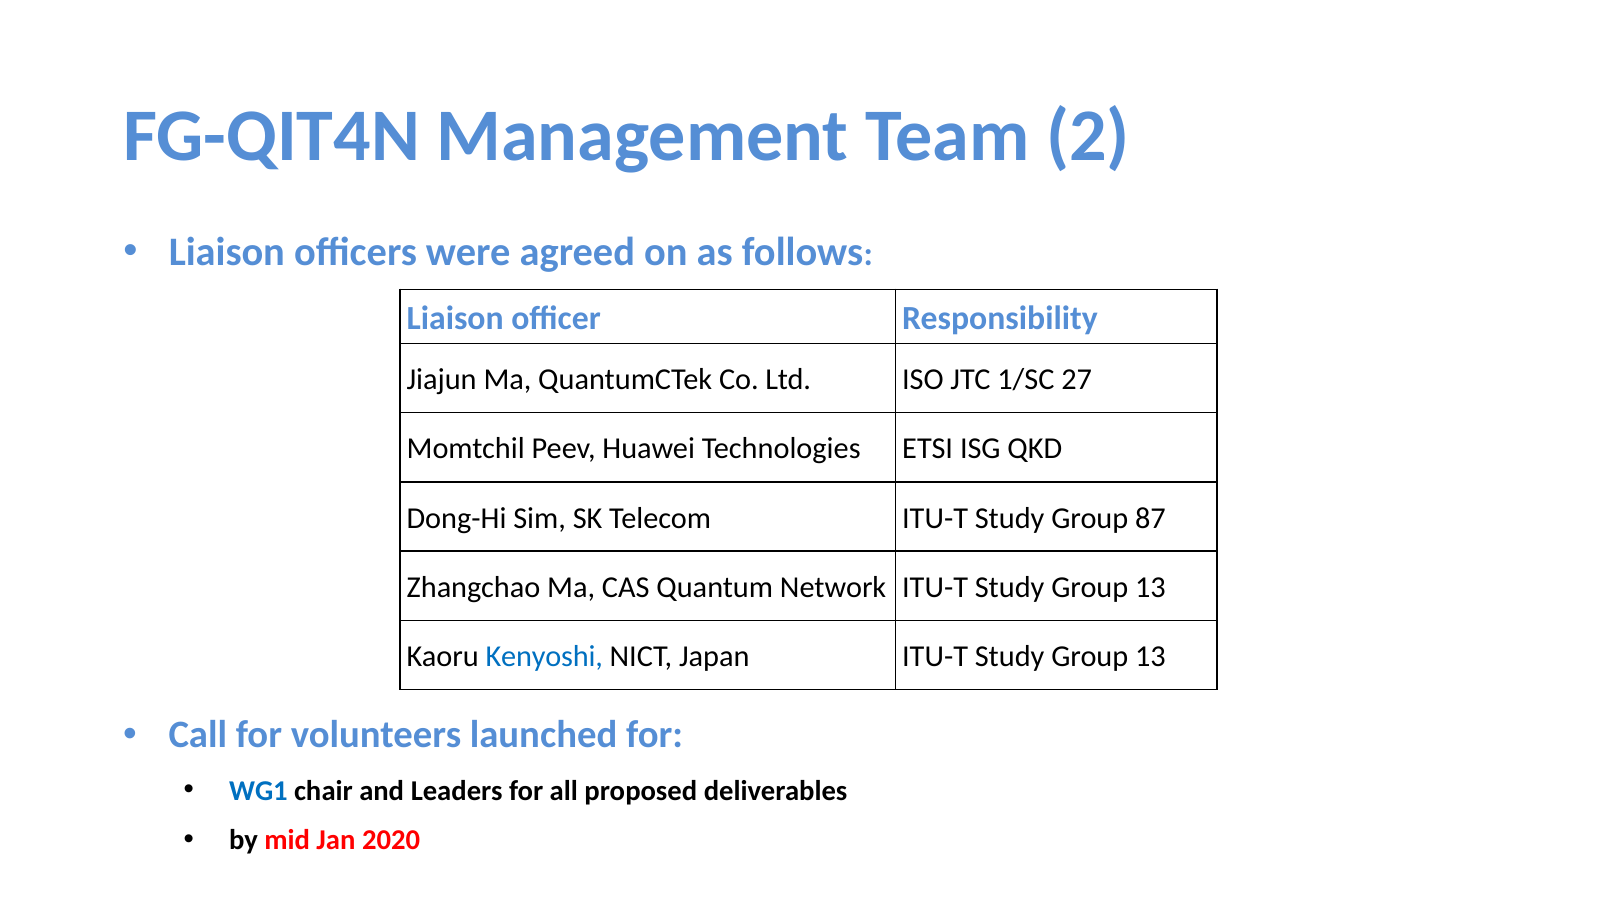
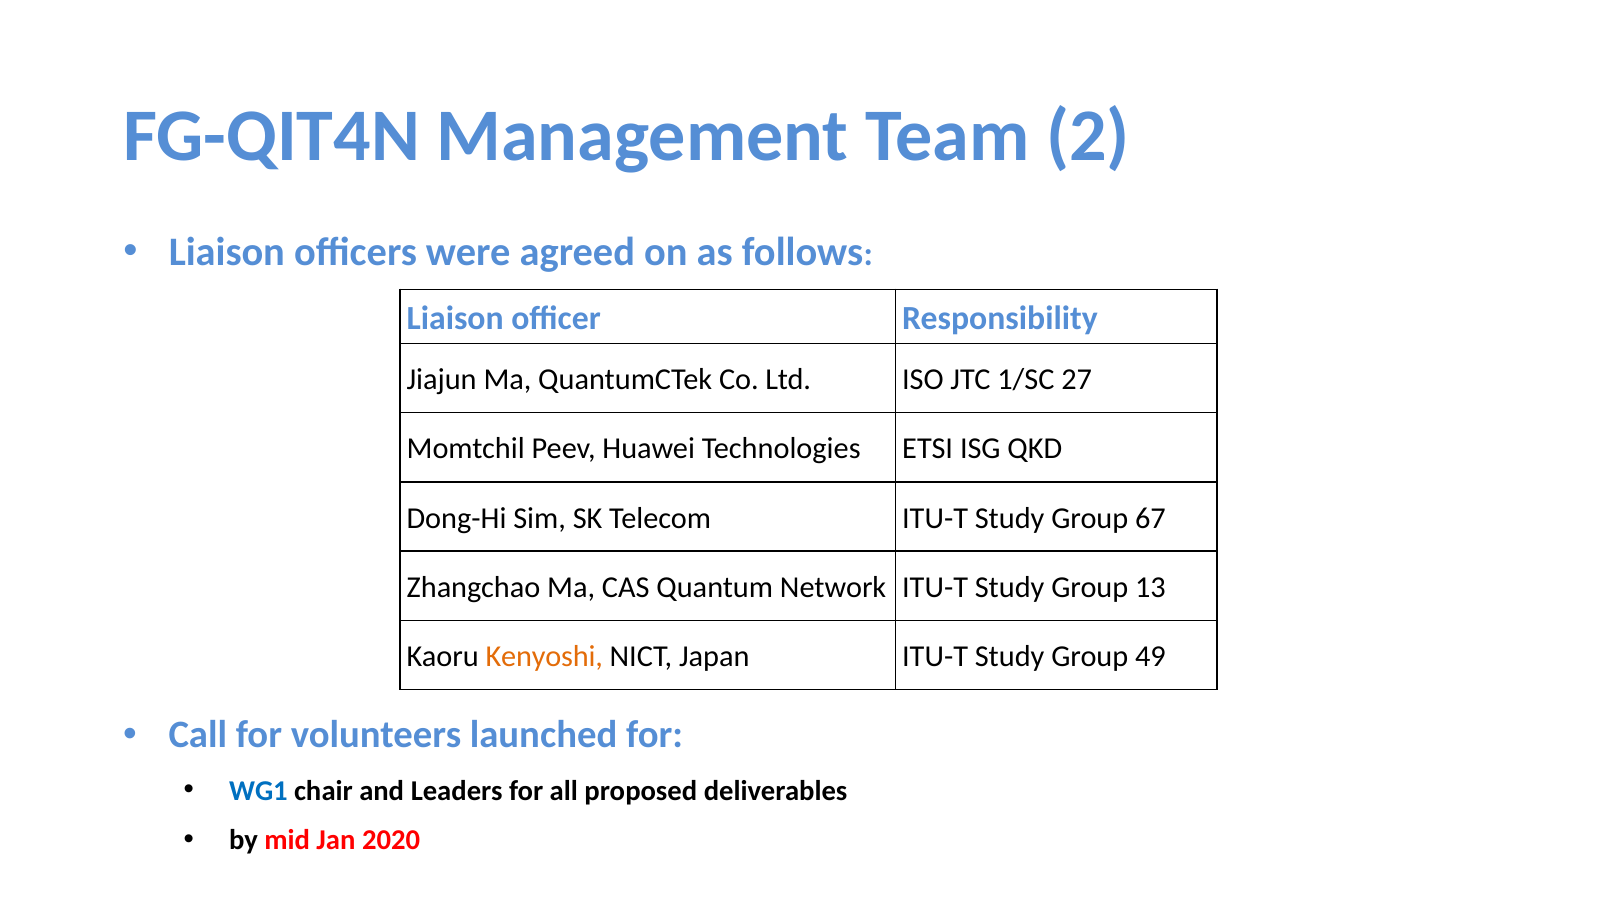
87: 87 -> 67
Kenyoshi colour: blue -> orange
13 at (1150, 656): 13 -> 49
